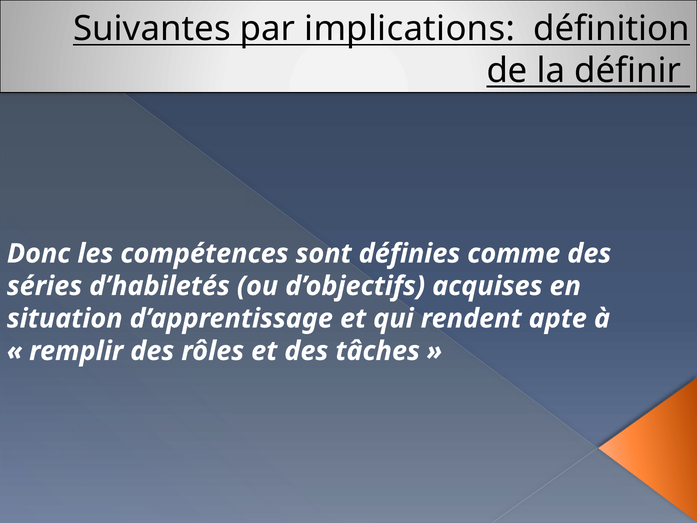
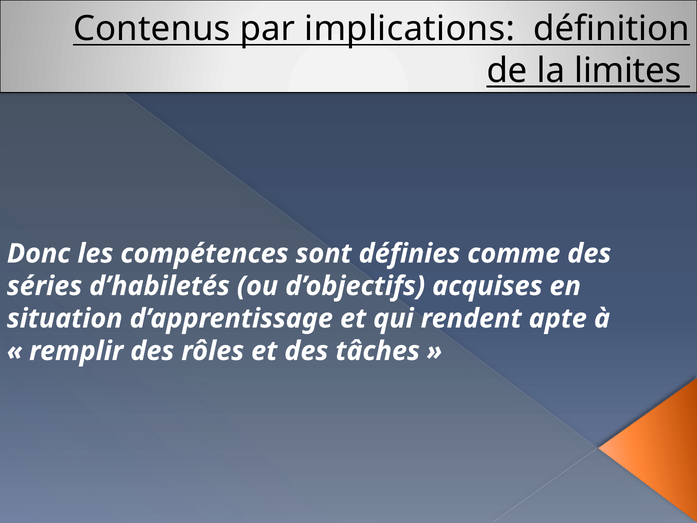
Suivantes: Suivantes -> Contenus
définir: définir -> limites
